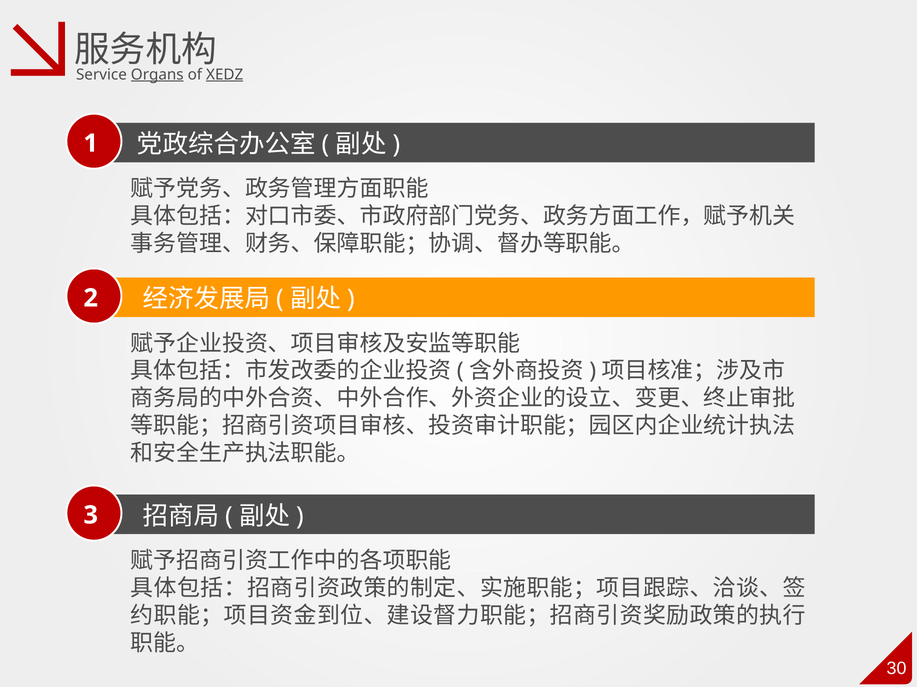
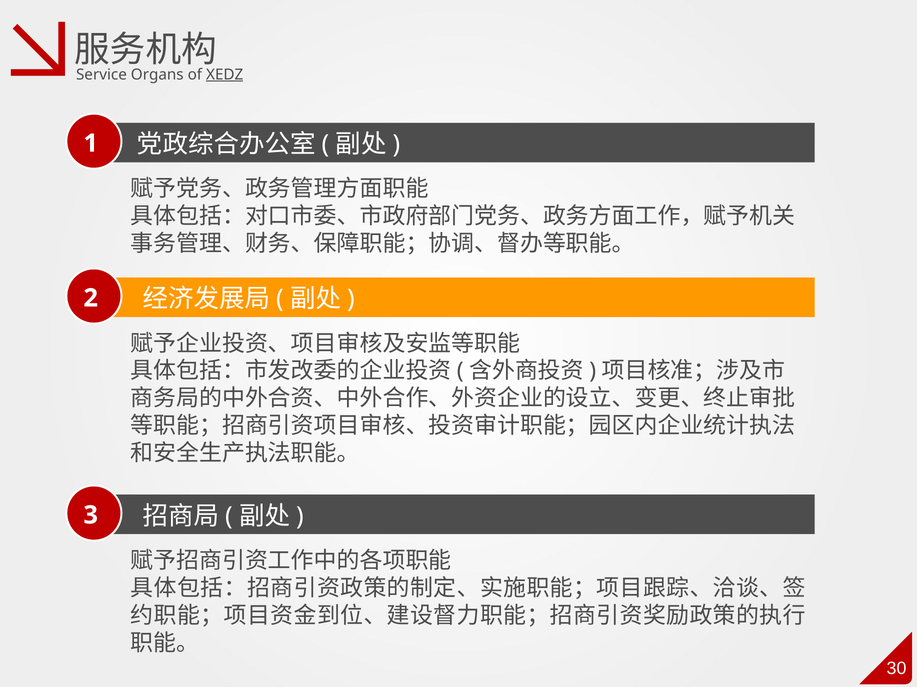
Organs underline: present -> none
